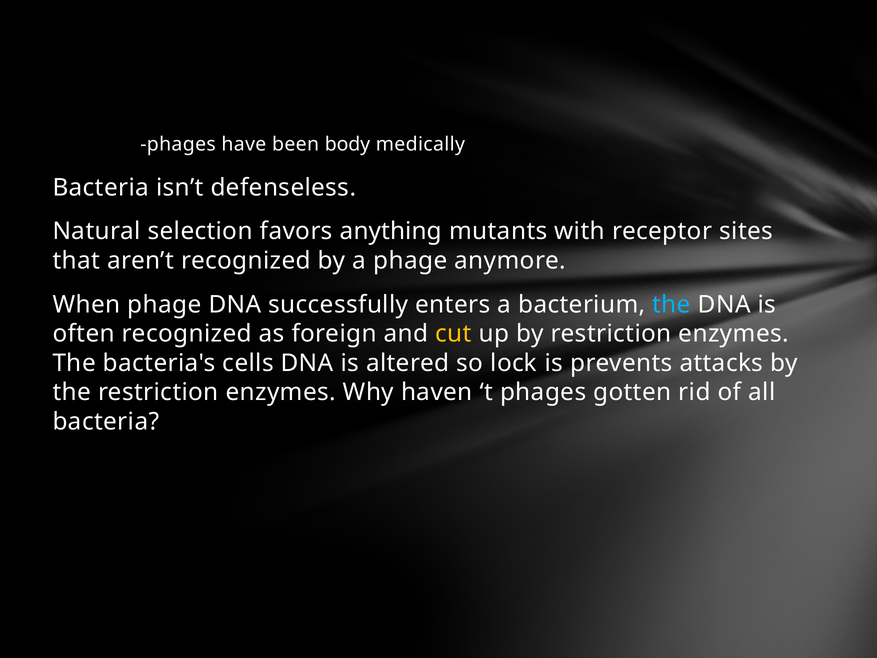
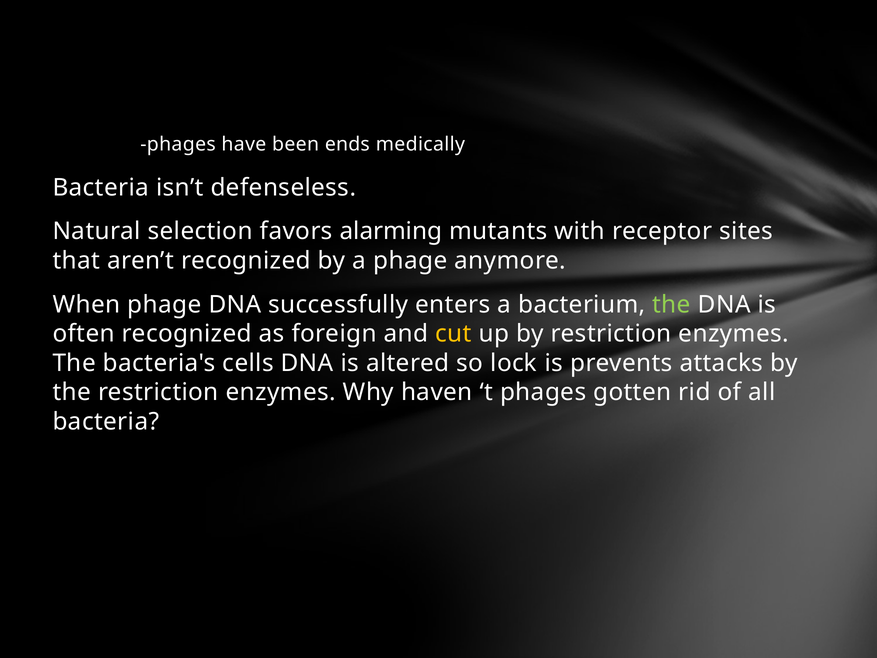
body: body -> ends
anything: anything -> alarming
the at (671, 304) colour: light blue -> light green
